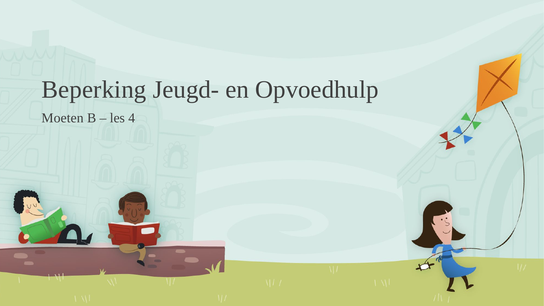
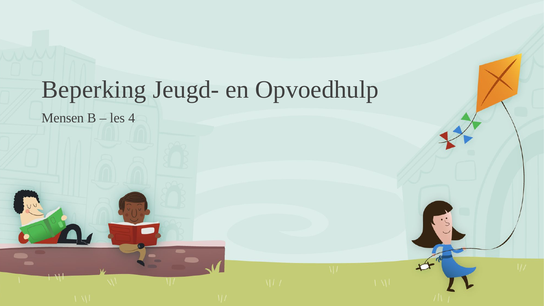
Moeten: Moeten -> Mensen
